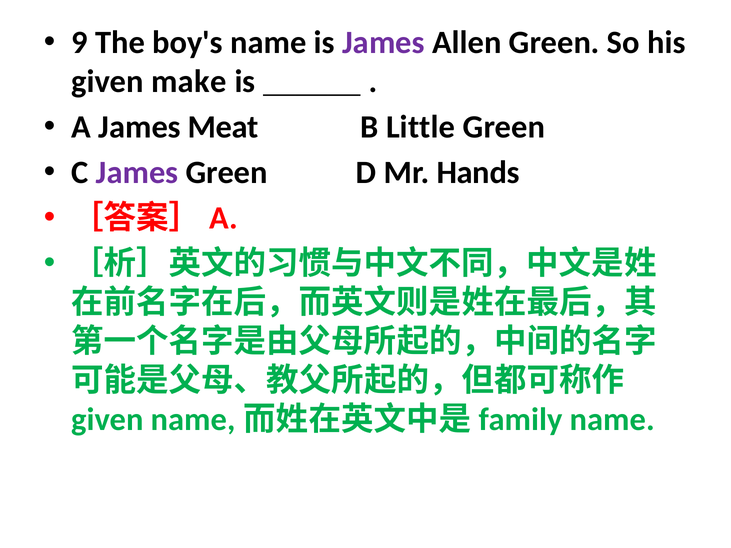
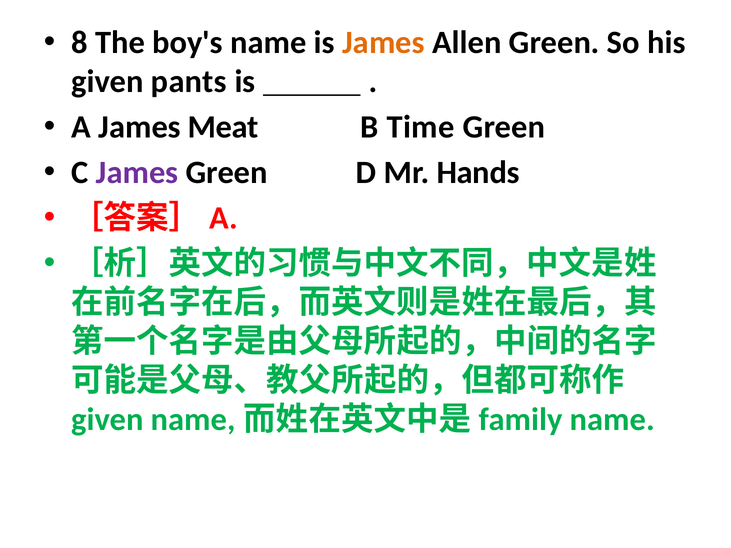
9: 9 -> 8
James at (383, 43) colour: purple -> orange
make: make -> pants
Little: Little -> Time
